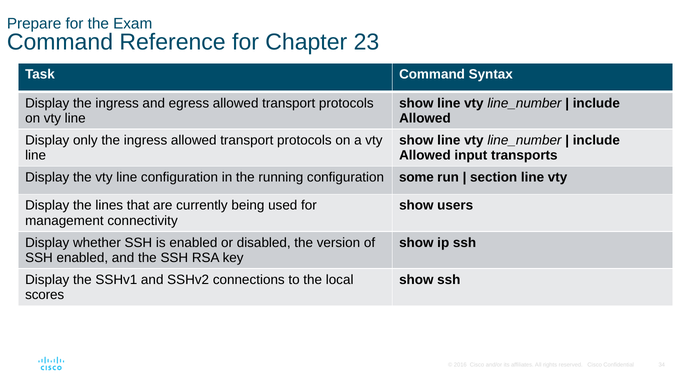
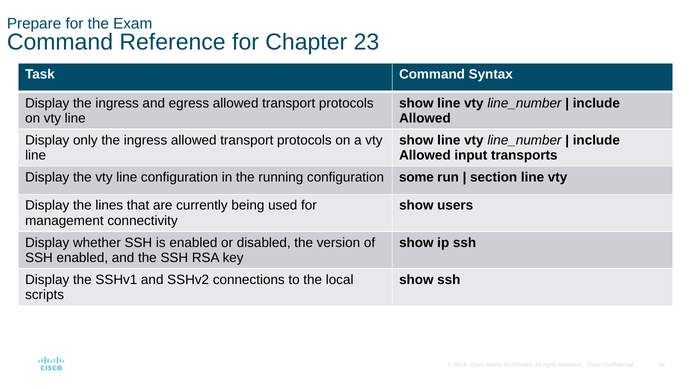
scores: scores -> scripts
